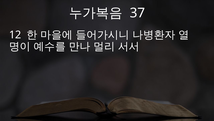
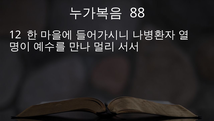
37: 37 -> 88
